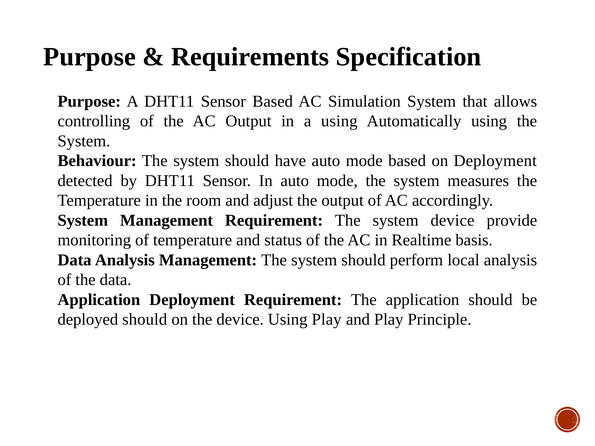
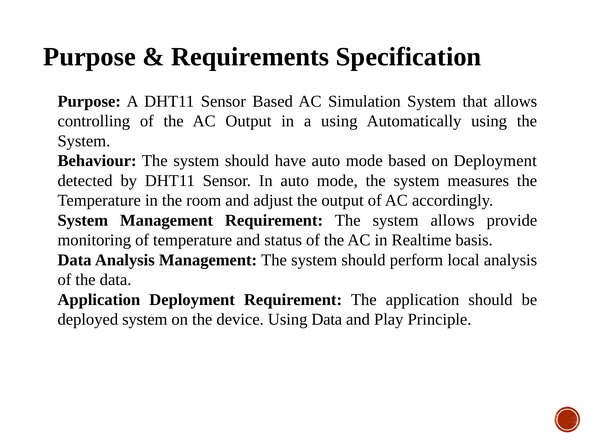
system device: device -> allows
deployed should: should -> system
Using Play: Play -> Data
